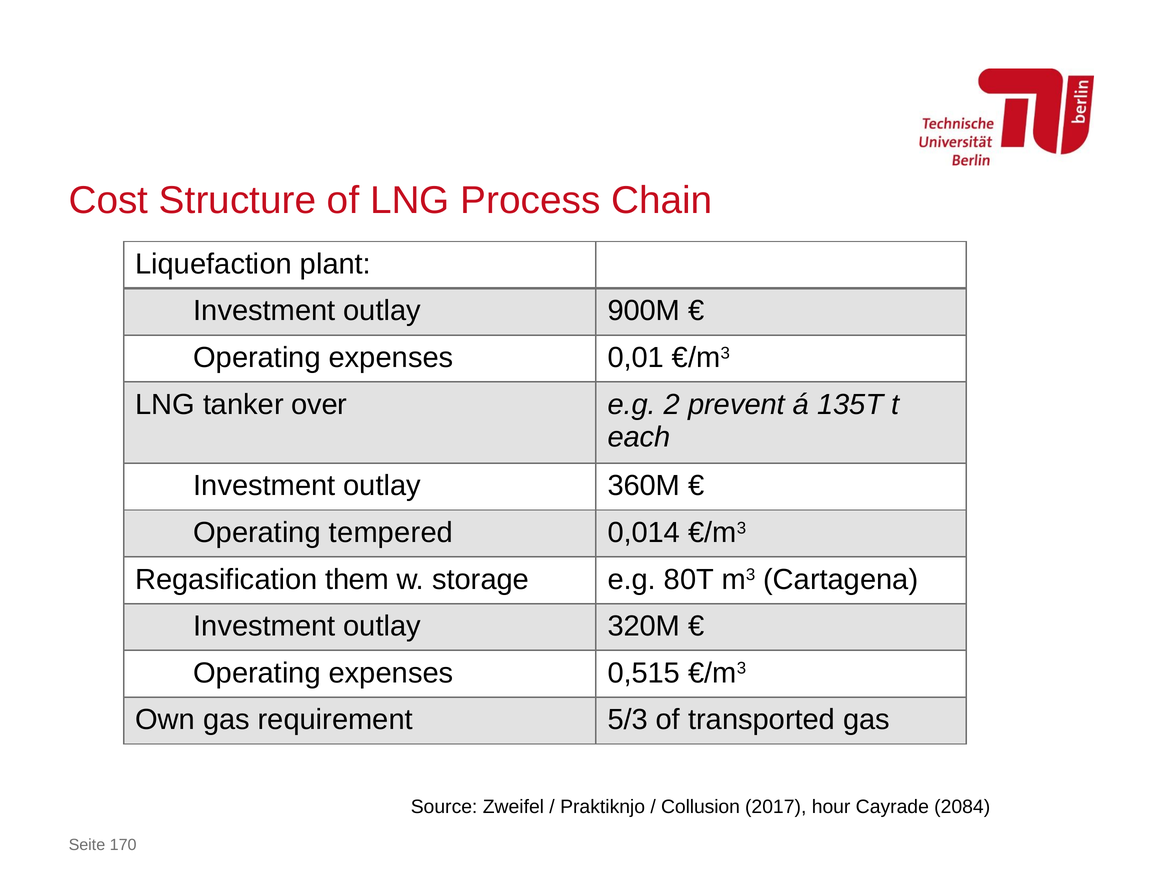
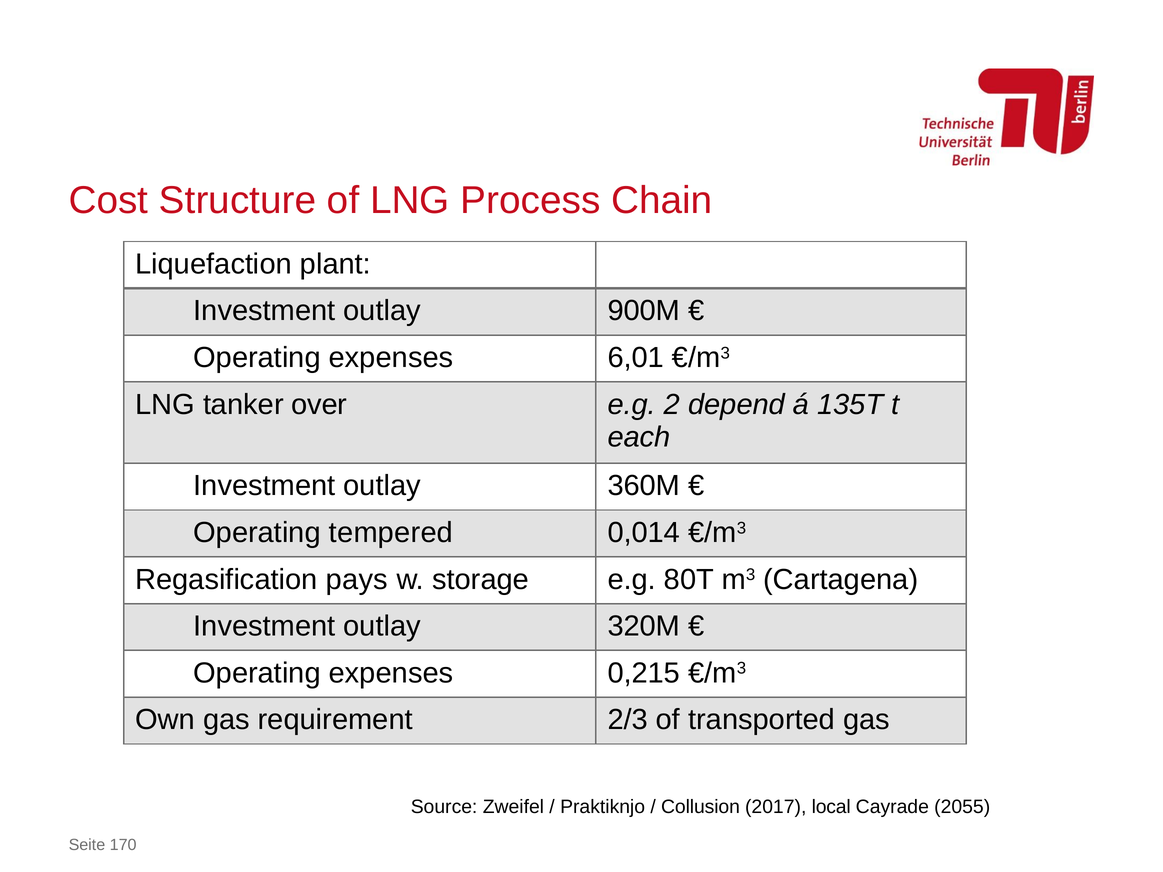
0,01: 0,01 -> 6,01
prevent: prevent -> depend
them: them -> pays
0,515: 0,515 -> 0,215
5/3: 5/3 -> 2/3
hour: hour -> local
2084: 2084 -> 2055
